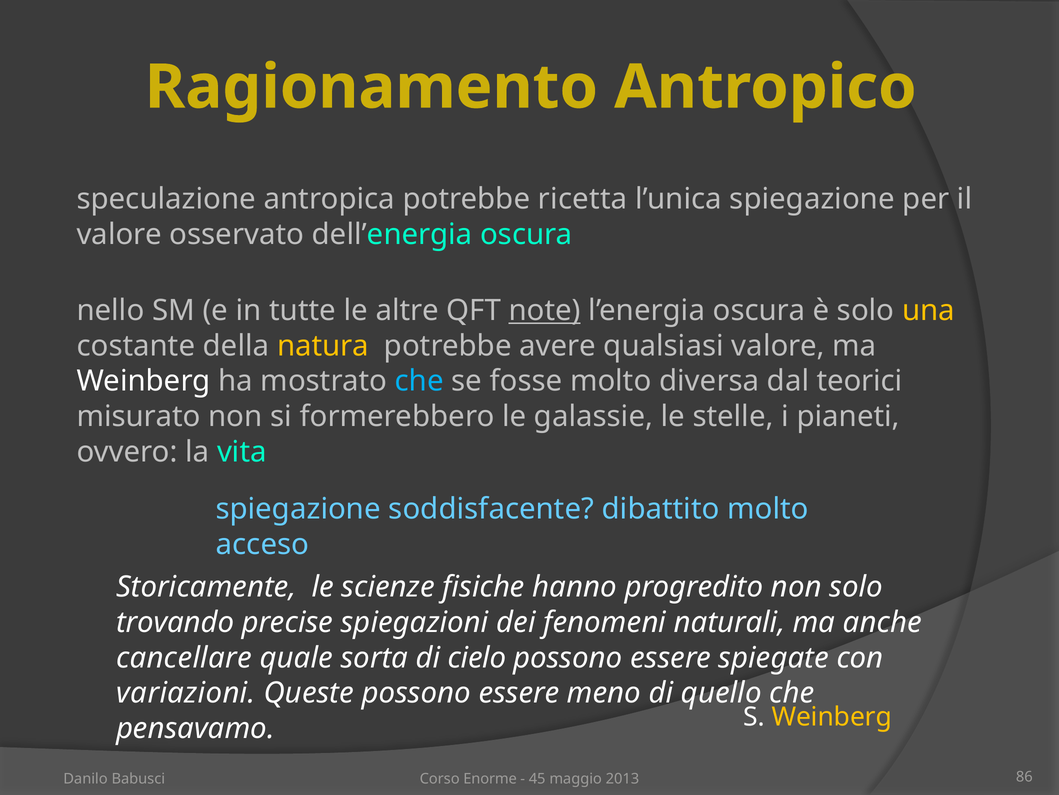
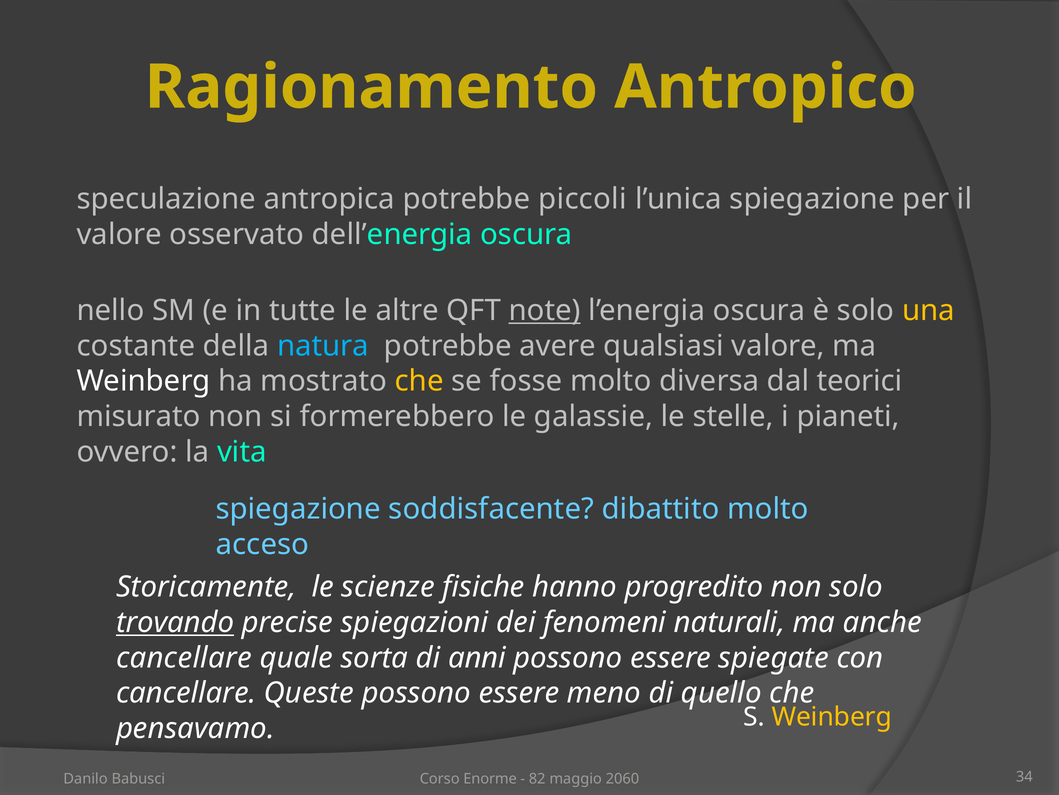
ricetta: ricetta -> piccoli
natura colour: yellow -> light blue
che at (419, 381) colour: light blue -> yellow
trovando underline: none -> present
cielo: cielo -> anni
variazioni at (186, 693): variazioni -> cancellare
45: 45 -> 82
2013: 2013 -> 2060
86: 86 -> 34
